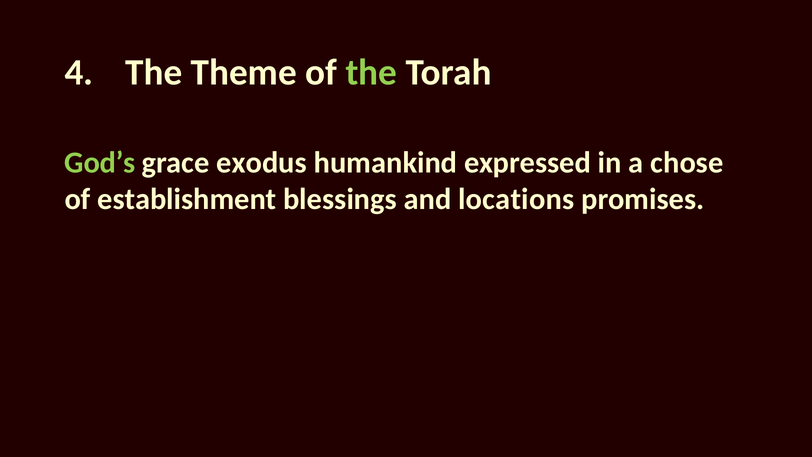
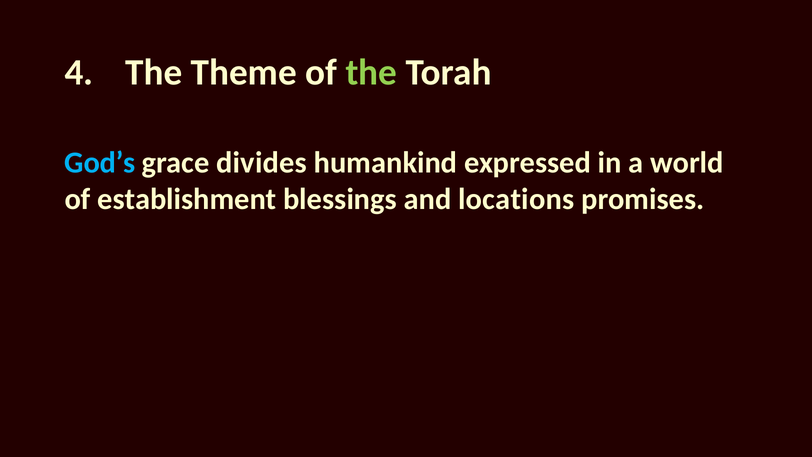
God’s colour: light green -> light blue
exodus: exodus -> divides
chose: chose -> world
